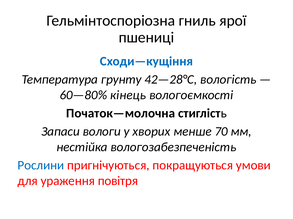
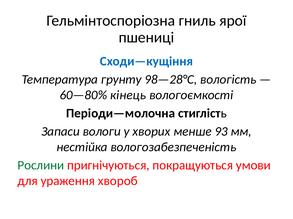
42—28°С: 42—28°С -> 98—28°С
Початок—молочна: Початок—молочна -> Періоди—молочна
70: 70 -> 93
Рослини colour: blue -> green
повітря: повітря -> хвороб
